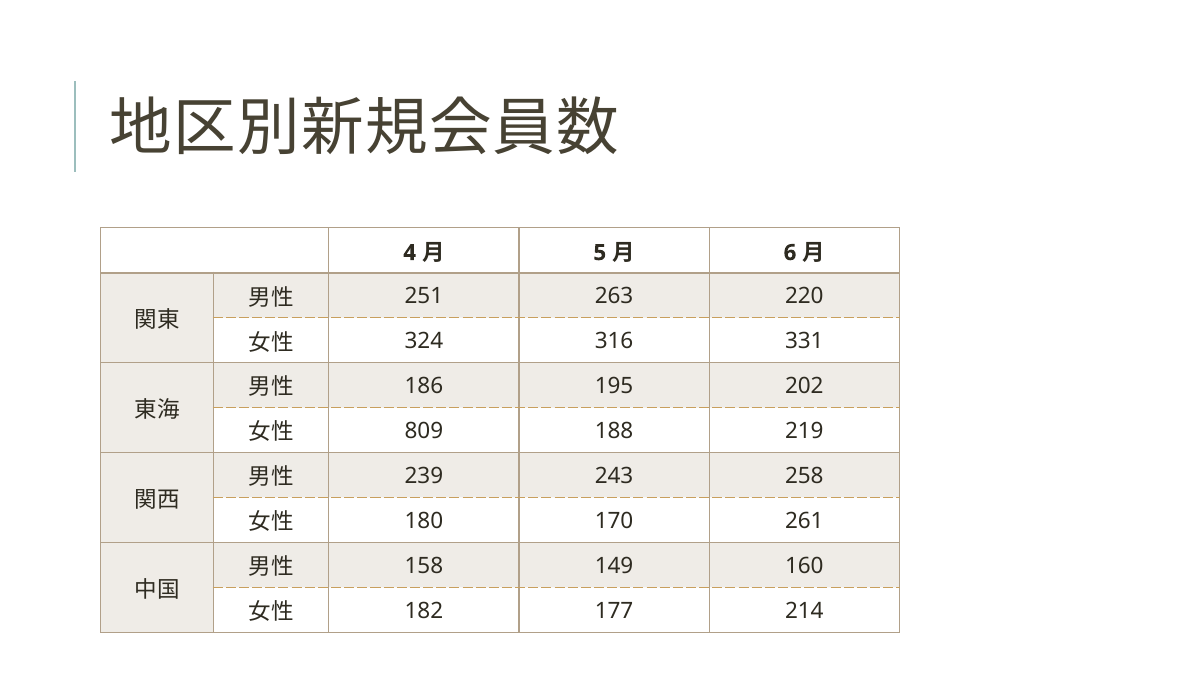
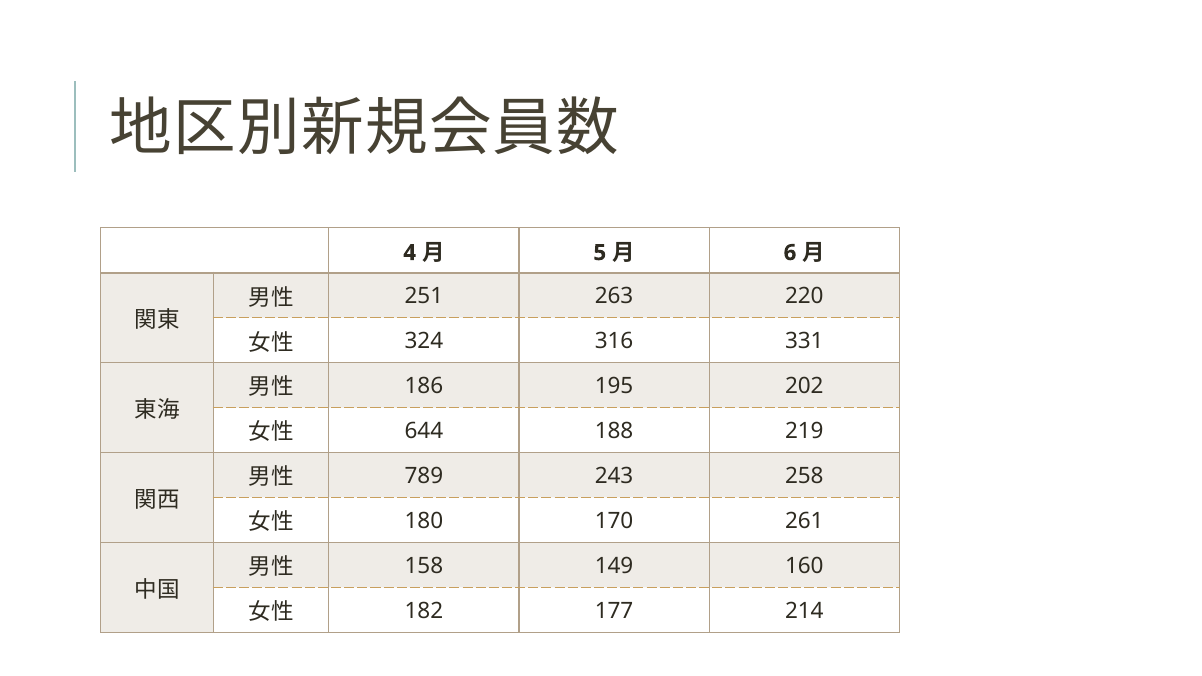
809: 809 -> 644
239: 239 -> 789
